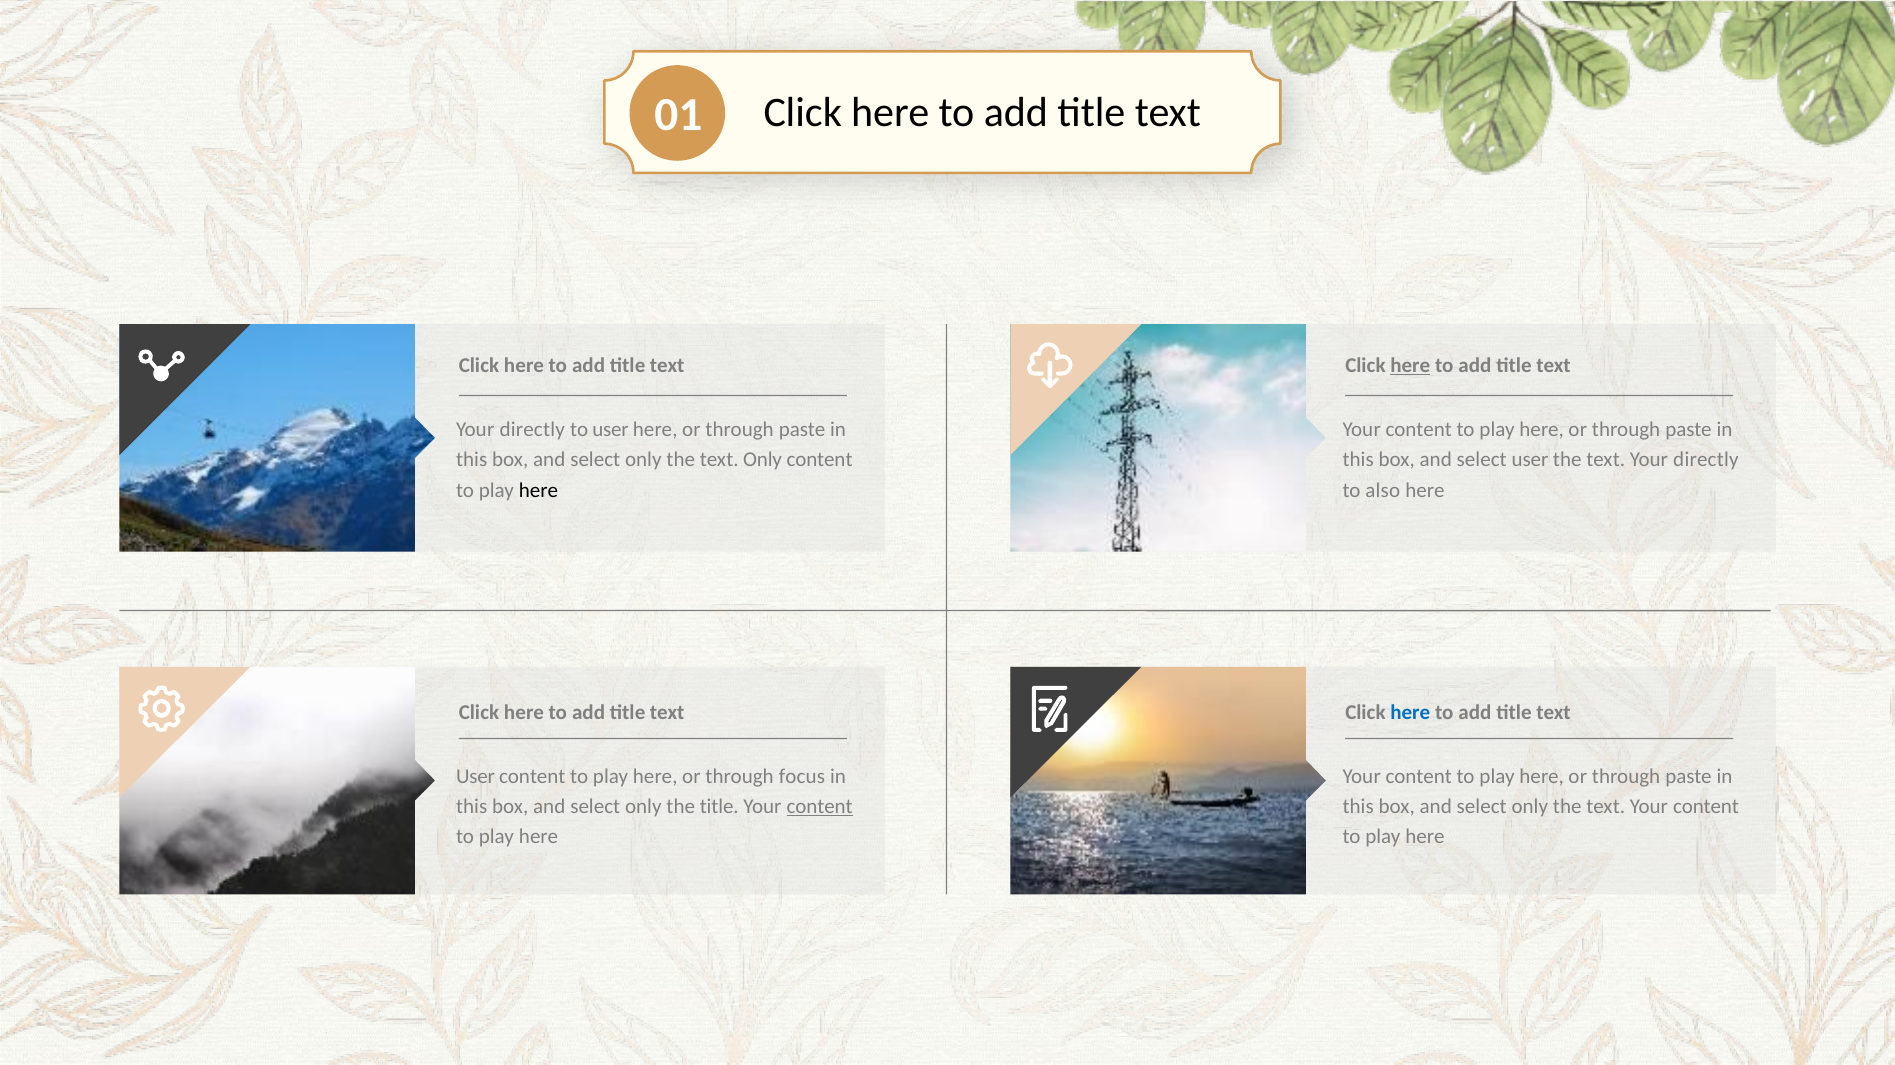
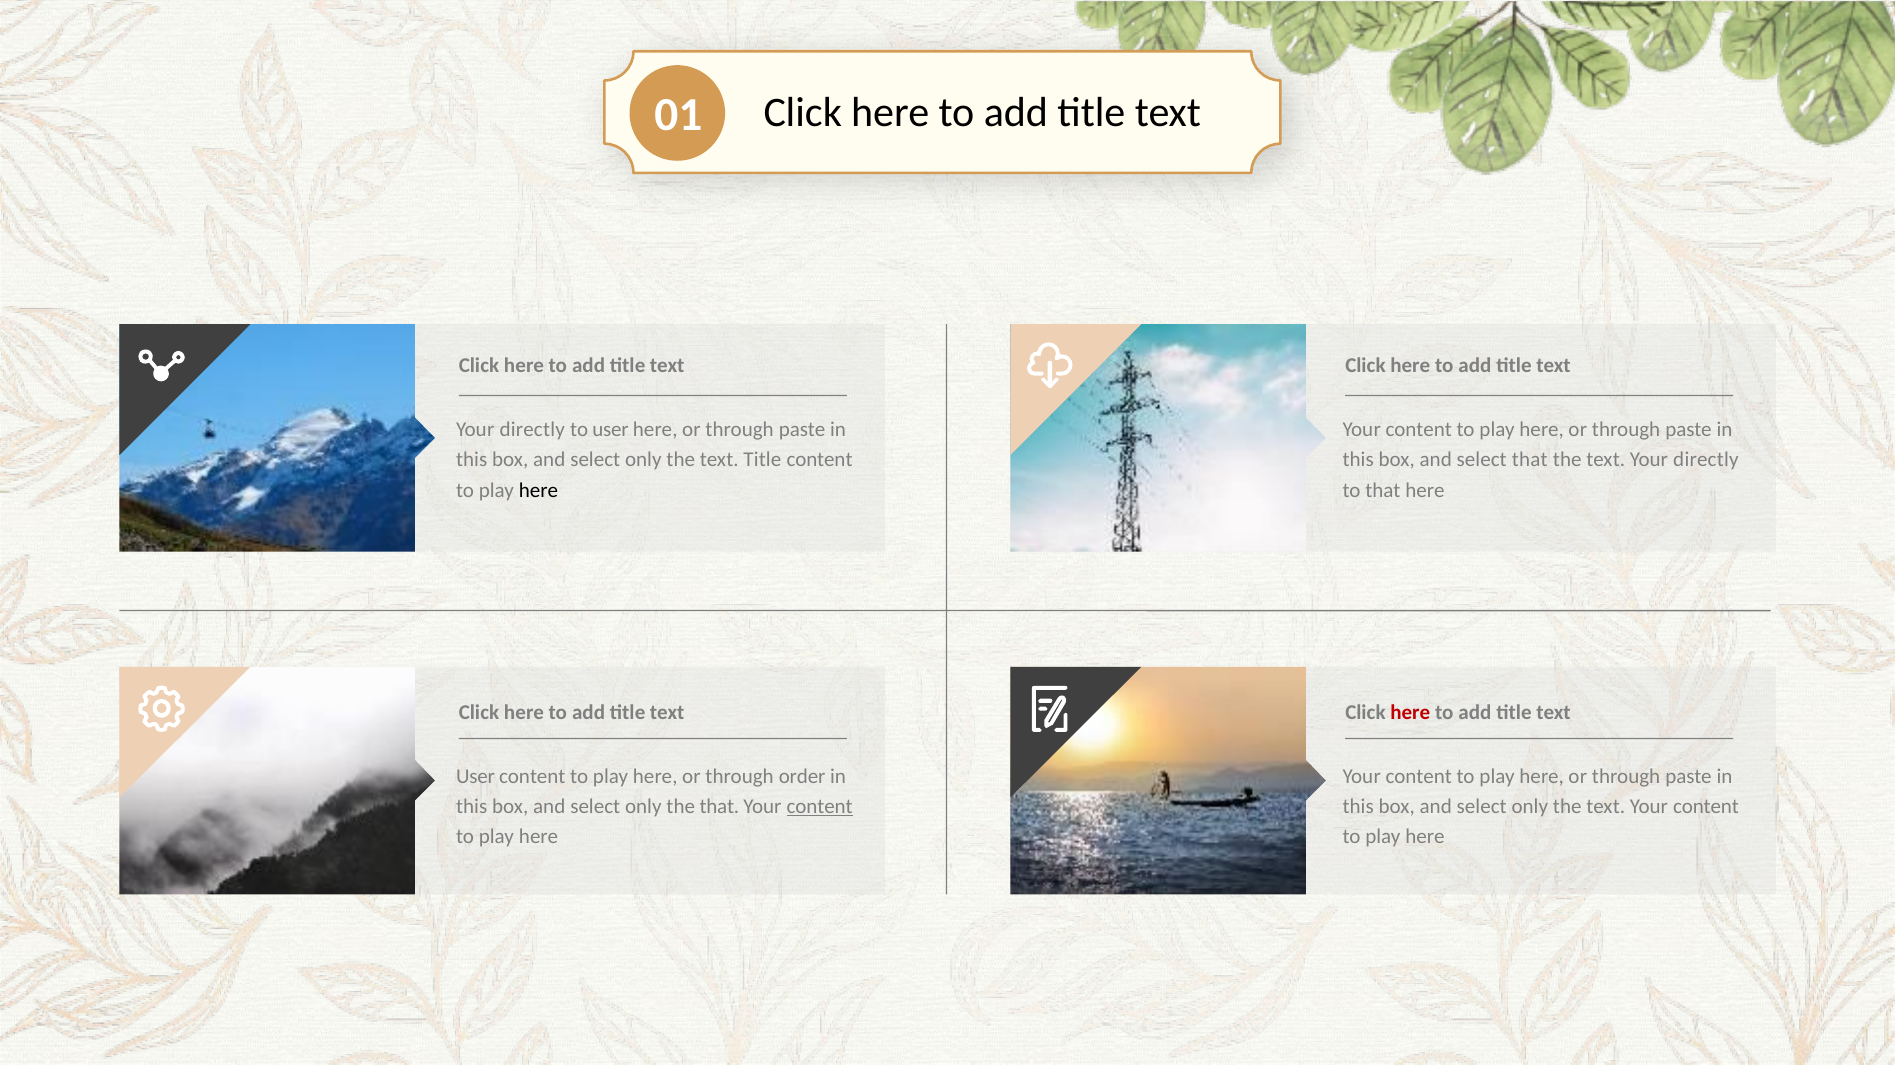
here at (1410, 366) underline: present -> none
text Only: Only -> Title
select user: user -> that
to also: also -> that
here at (1410, 713) colour: blue -> red
focus: focus -> order
the title: title -> that
